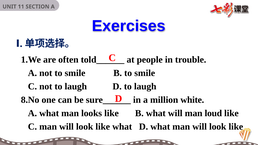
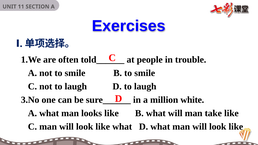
8.No: 8.No -> 3.No
loud: loud -> take
